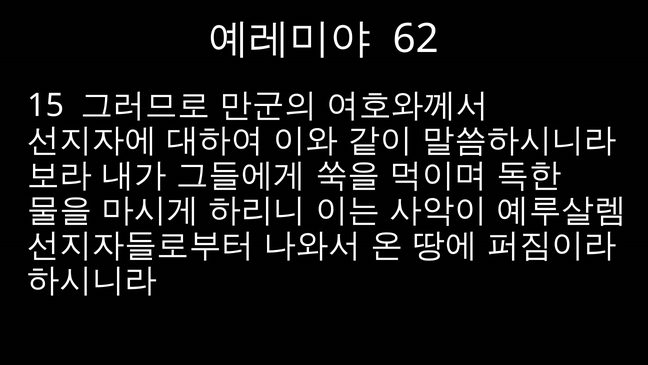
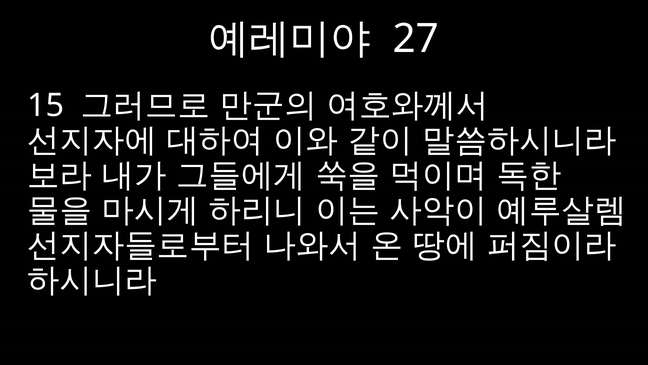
62: 62 -> 27
